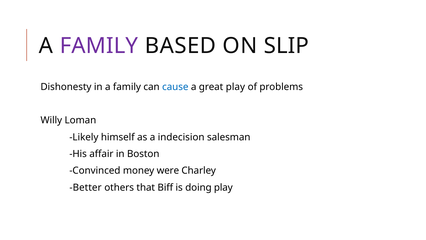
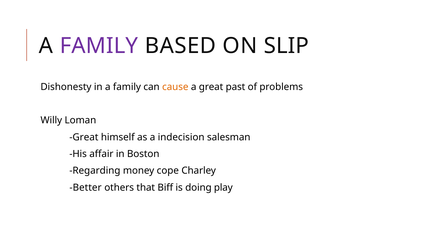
cause colour: blue -> orange
great play: play -> past
Likely at (84, 137): Likely -> Great
Convinced: Convinced -> Regarding
were: were -> cope
